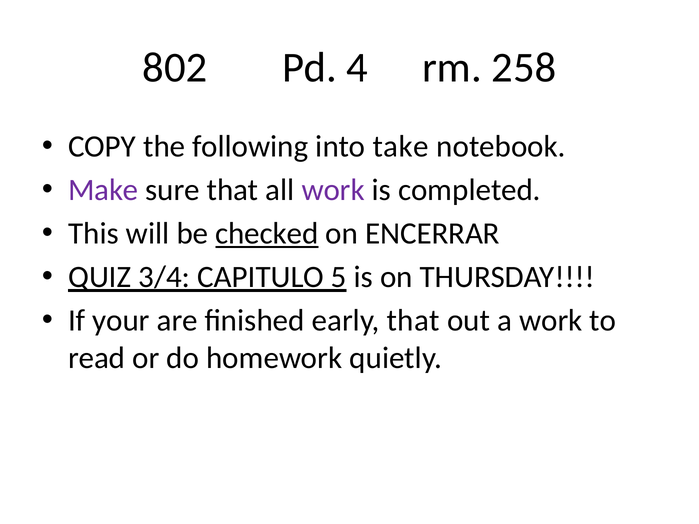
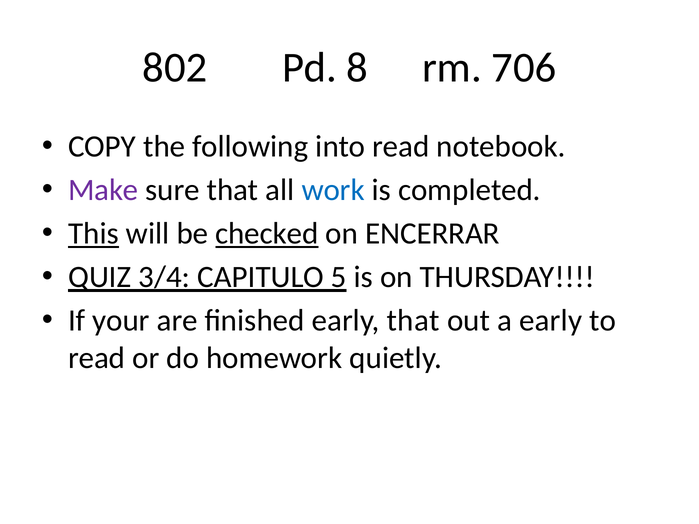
4: 4 -> 8
258: 258 -> 706
into take: take -> read
work at (333, 190) colour: purple -> blue
This underline: none -> present
a work: work -> early
